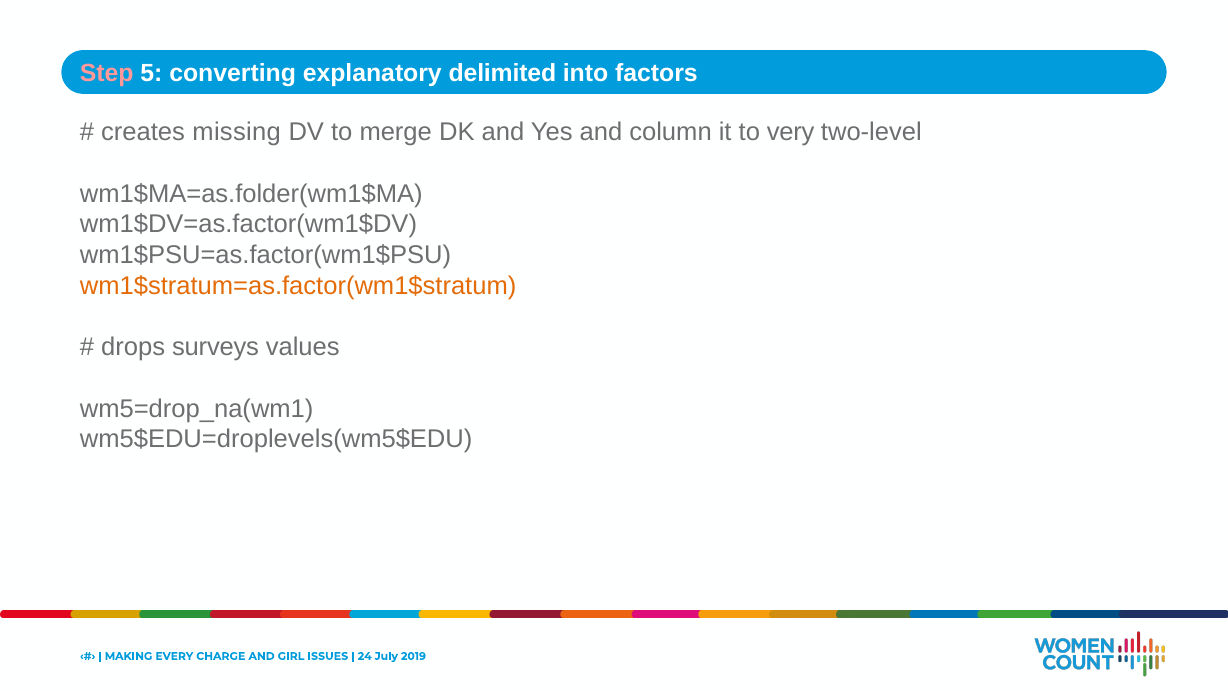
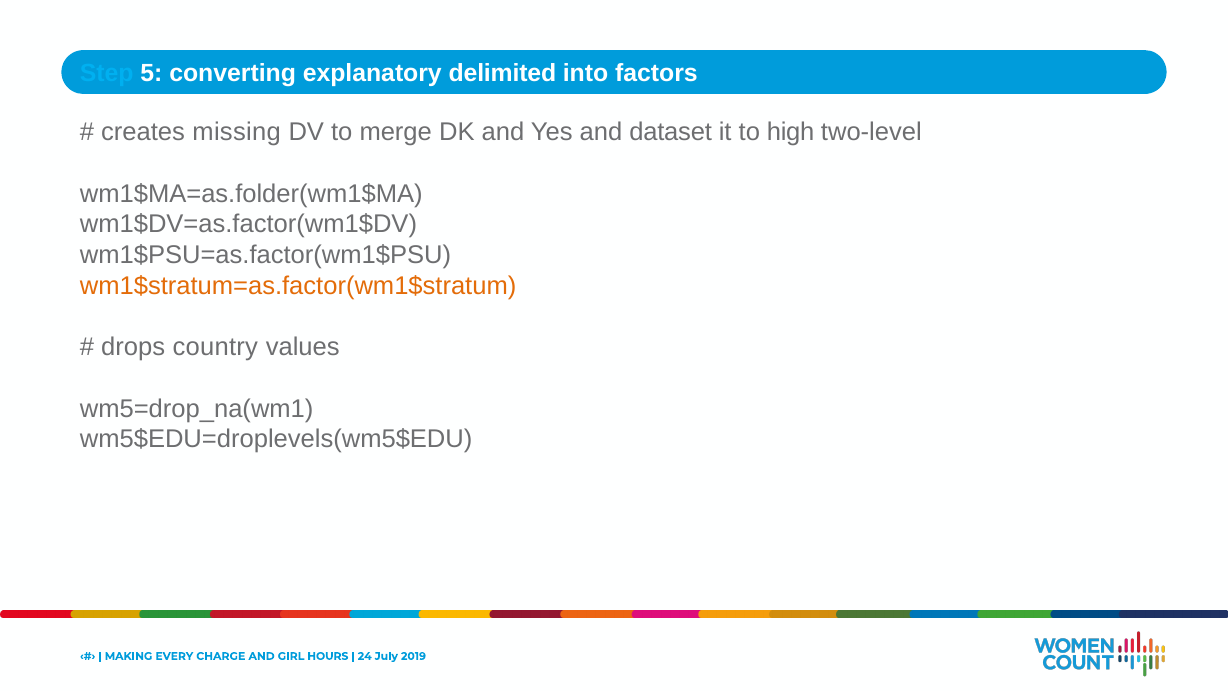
Step colour: pink -> light blue
column: column -> dataset
very: very -> high
surveys: surveys -> country
ISSUES: ISSUES -> HOURS
